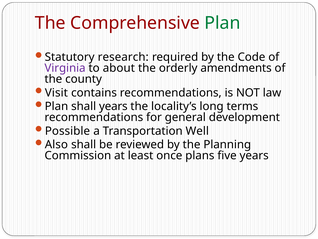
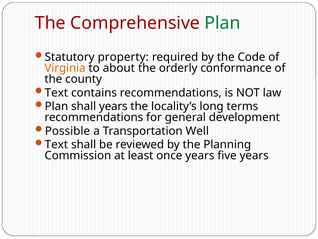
research: research -> property
Virginia colour: purple -> orange
amendments: amendments -> conformance
Visit at (56, 93): Visit -> Text
Also at (56, 144): Also -> Text
once plans: plans -> years
